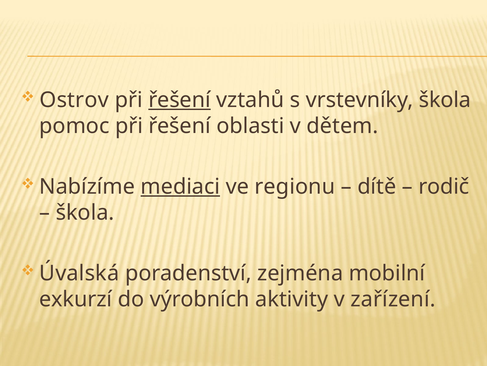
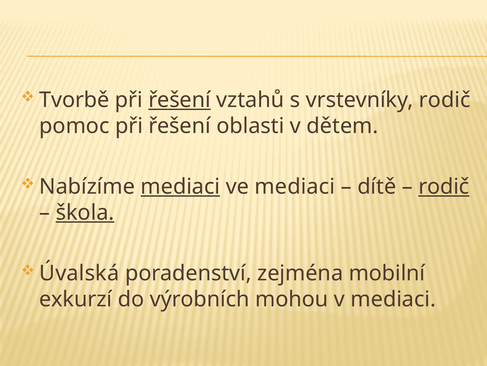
Ostrov: Ostrov -> Tvorbě
vrstevníky škola: škola -> rodič
ve regionu: regionu -> mediaci
rodič at (444, 186) underline: none -> present
škola at (85, 212) underline: none -> present
aktivity: aktivity -> mohou
v zařízení: zařízení -> mediaci
